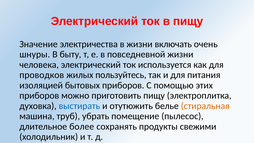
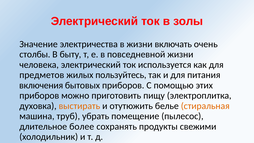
в пищу: пищу -> золы
шнуры: шнуры -> столбы
проводков: проводков -> предметов
изоляцией: изоляцией -> включения
выстирать colour: blue -> orange
